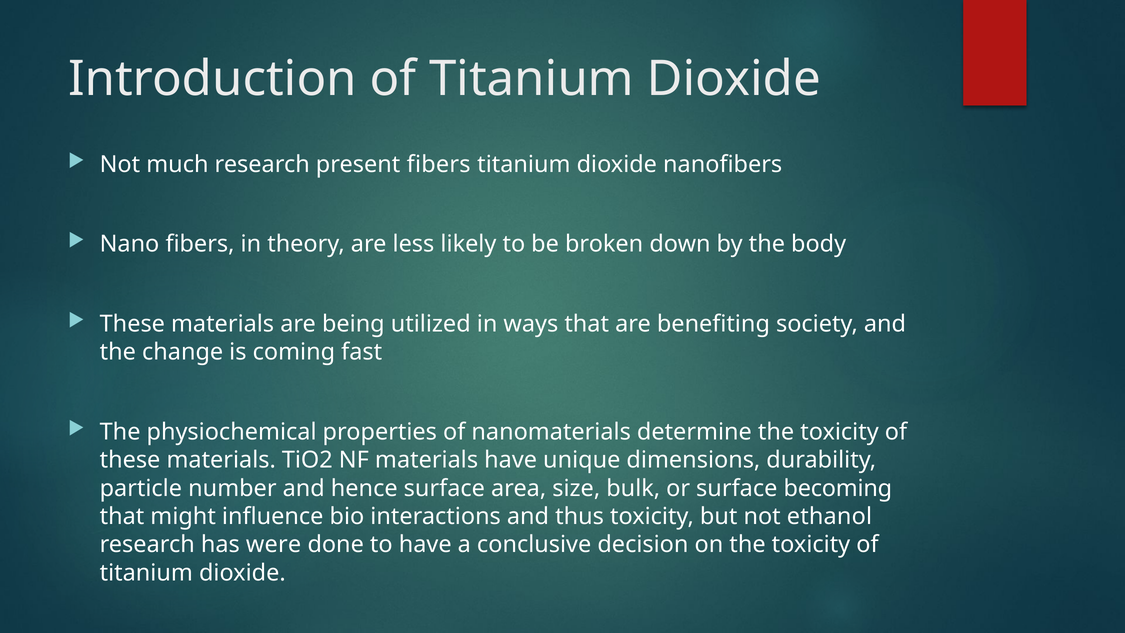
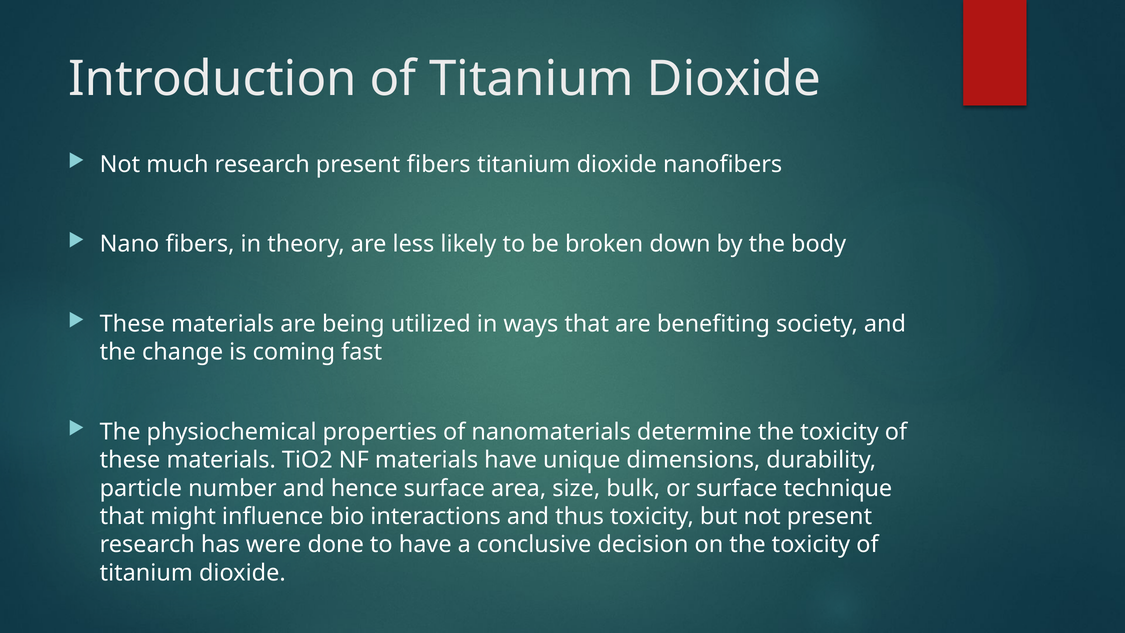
becoming: becoming -> technique
not ethanol: ethanol -> present
